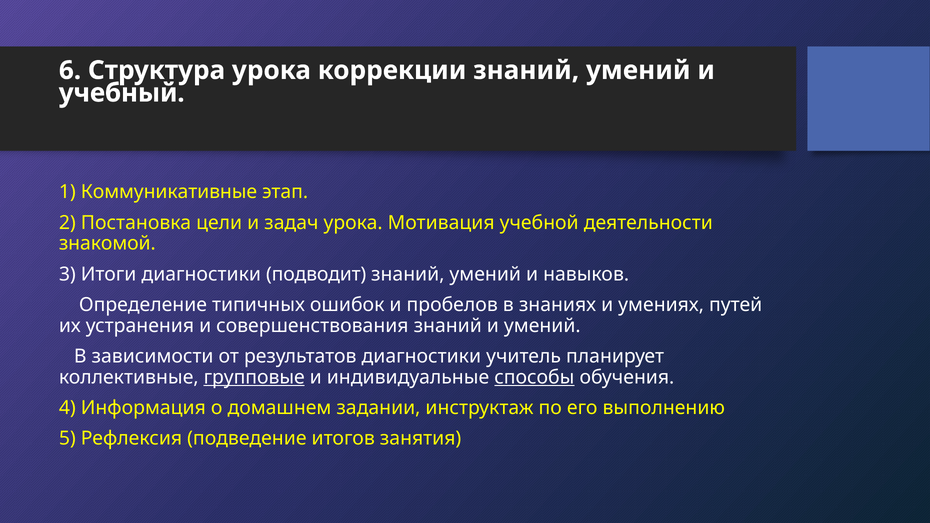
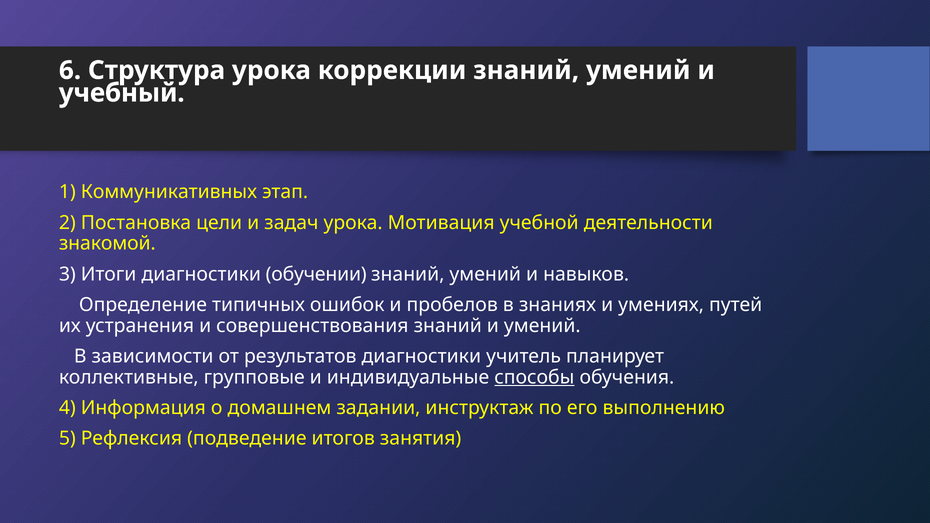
Коммуникативные: Коммуникативные -> Коммуникативных
подводит: подводит -> обучении
групповые underline: present -> none
